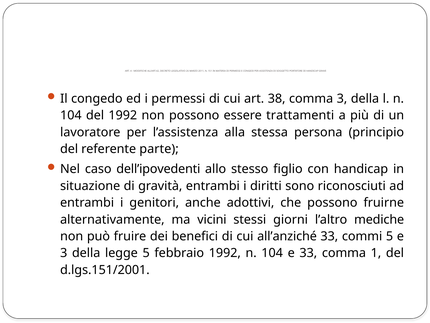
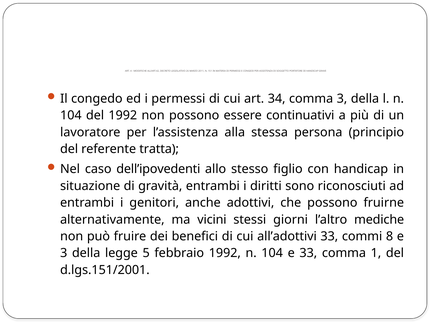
38: 38 -> 34
trattamenti: trattamenti -> continuativi
parte: parte -> tratta
all’anziché: all’anziché -> all’adottivi
commi 5: 5 -> 8
